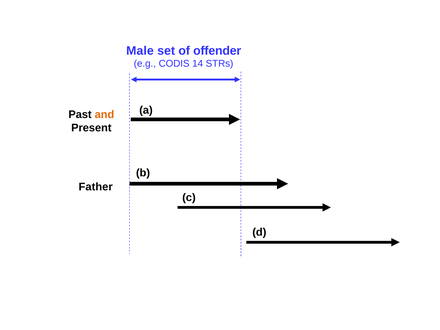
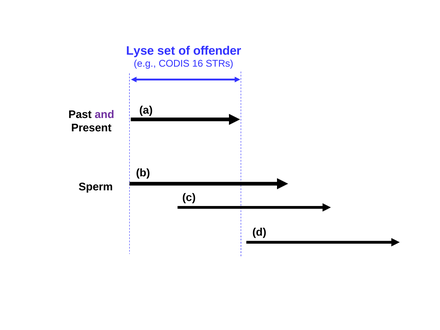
Male: Male -> Lyse
14: 14 -> 16
and colour: orange -> purple
Father: Father -> Sperm
